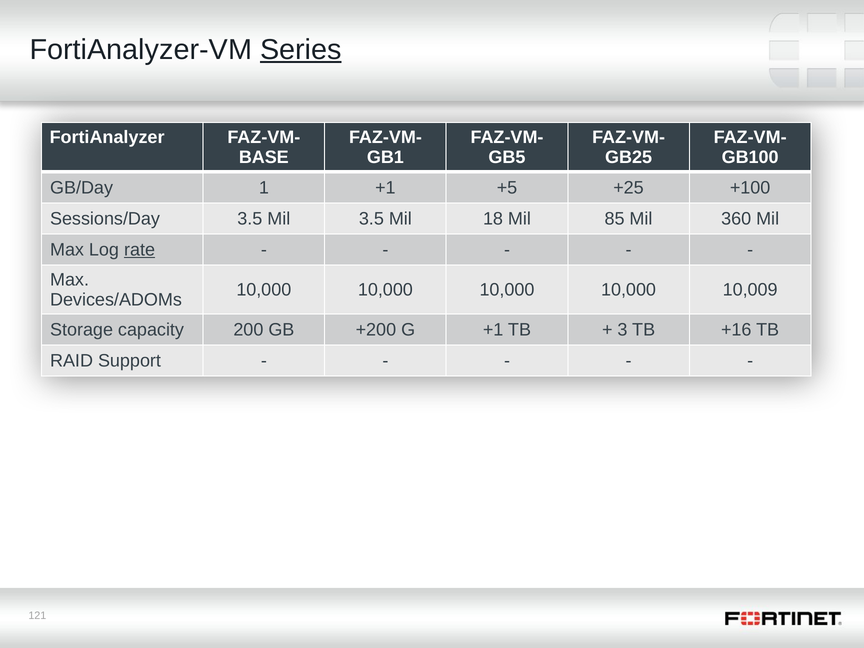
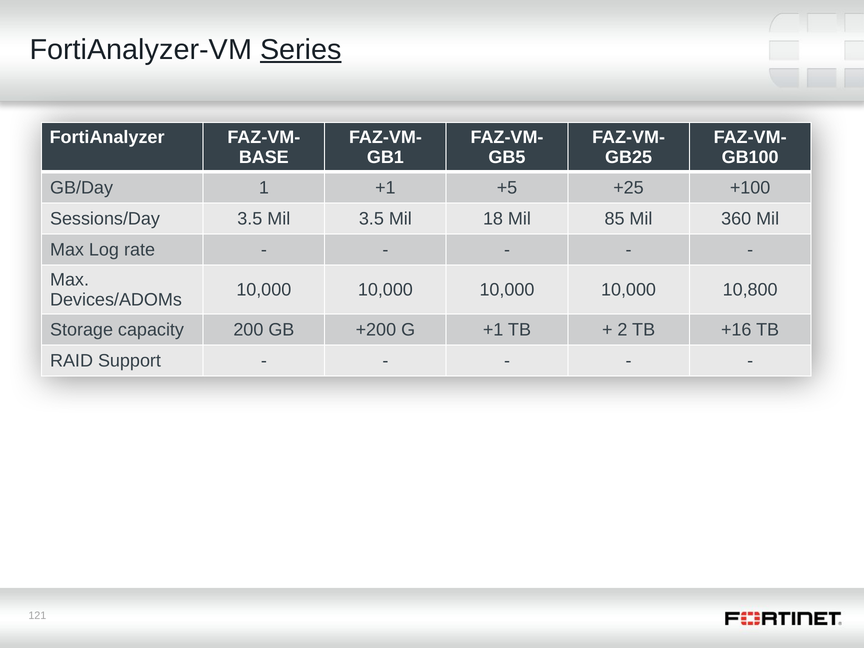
rate underline: present -> none
10,009: 10,009 -> 10,800
3: 3 -> 2
